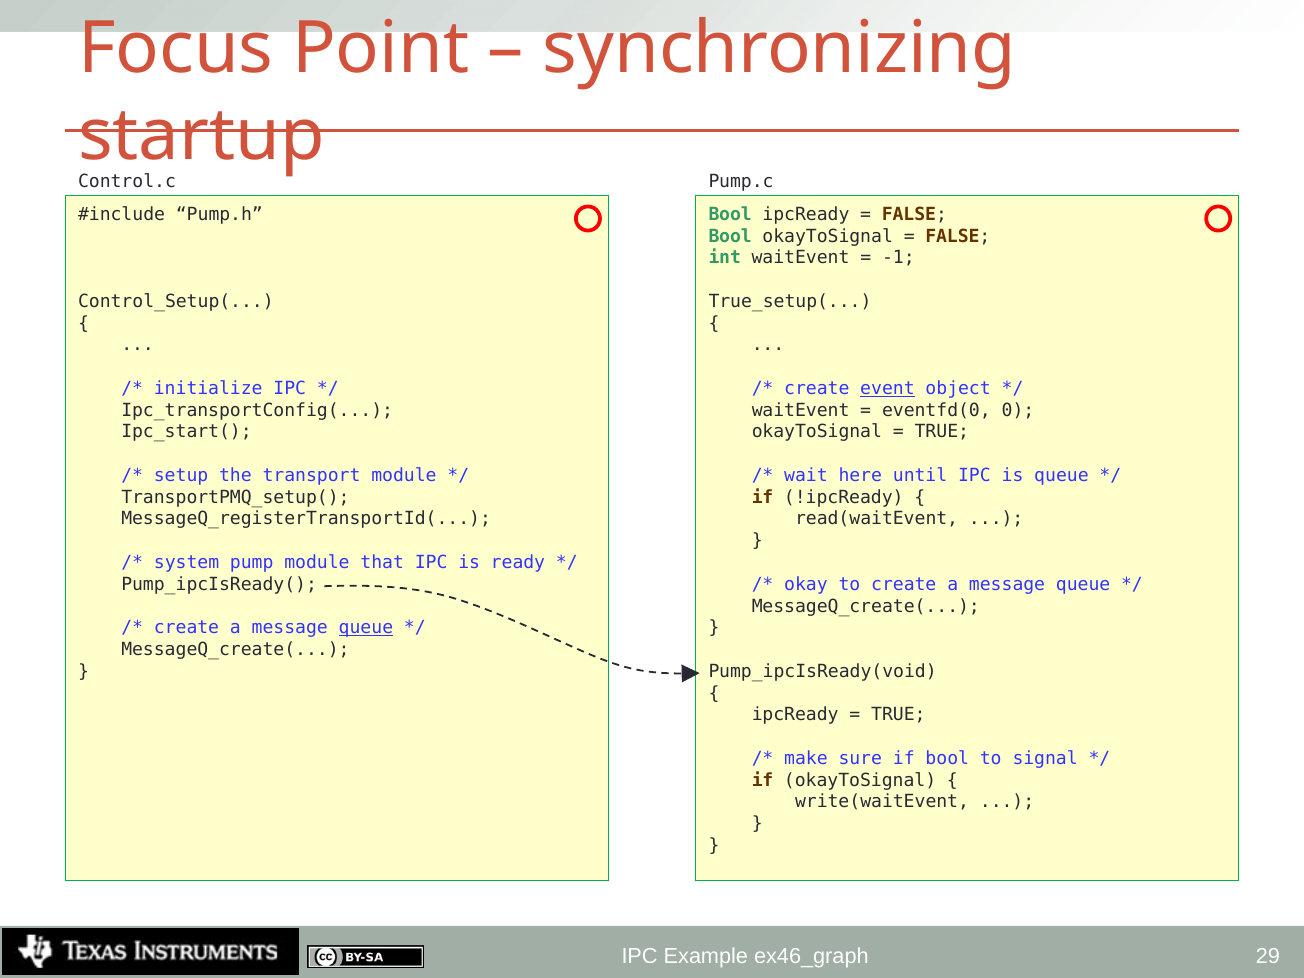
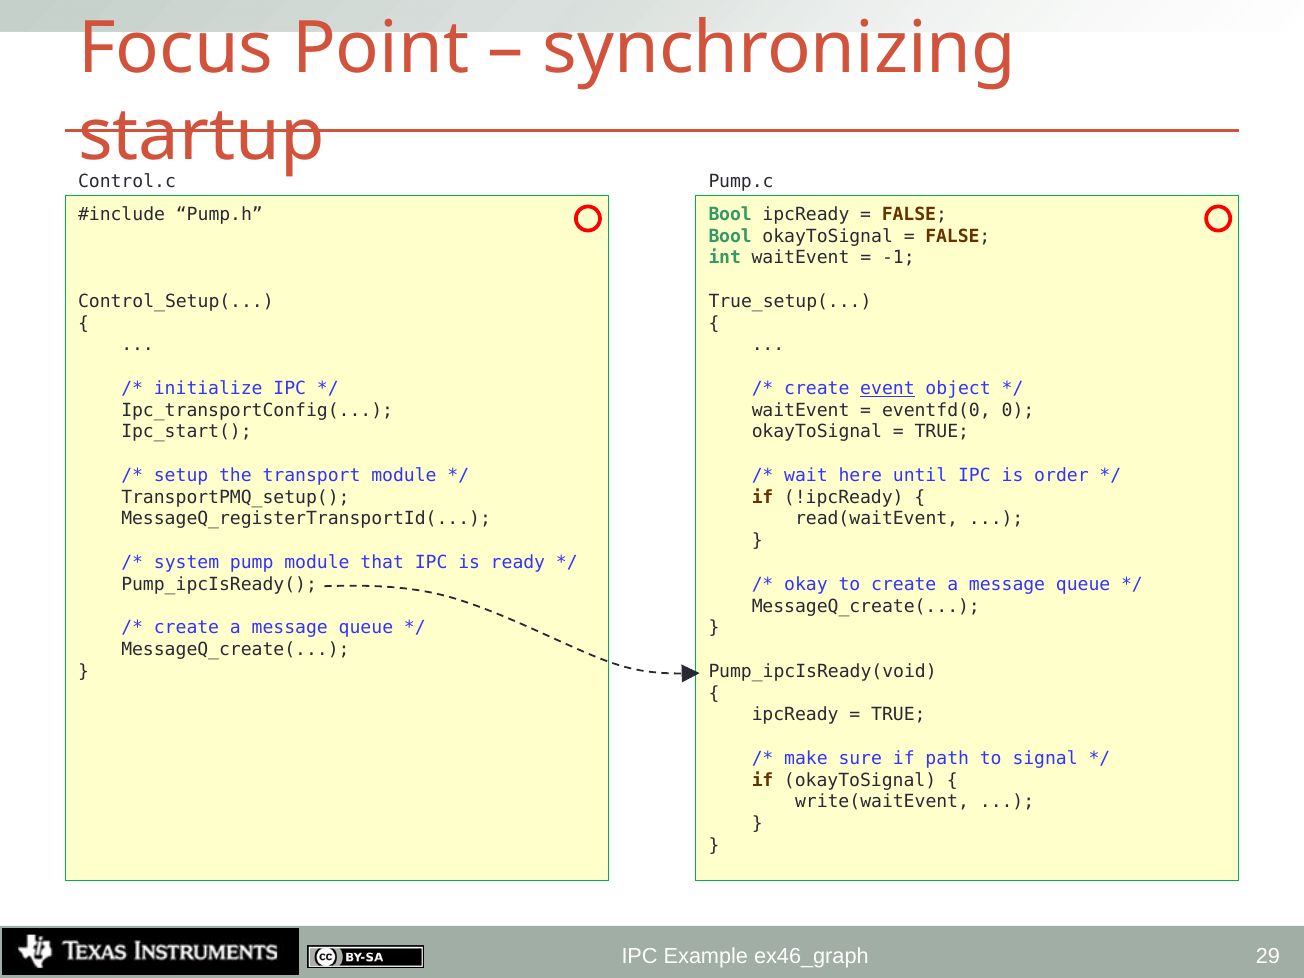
is queue: queue -> order
queue at (366, 628) underline: present -> none
if bool: bool -> path
